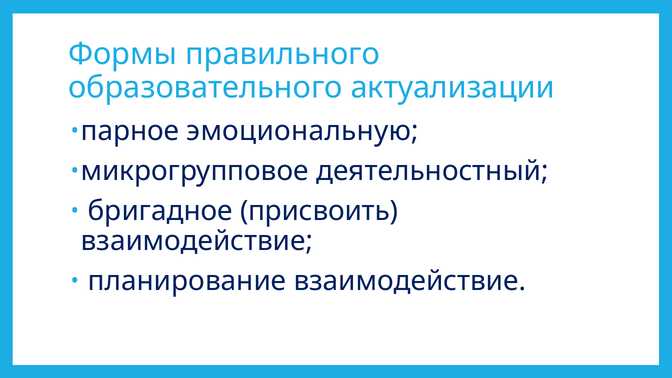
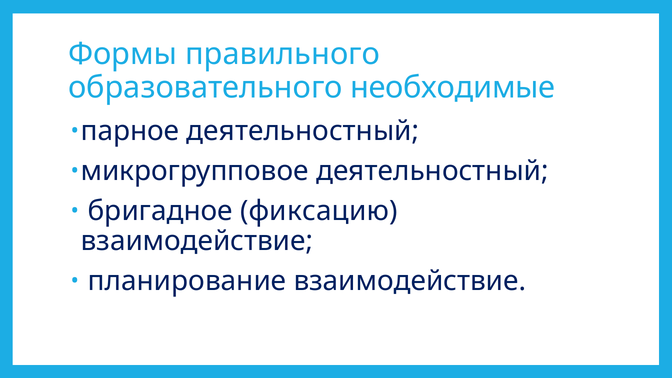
актуализации: актуализации -> необходимые
парное эмоциональную: эмоциональную -> деятельностный
присвоить: присвоить -> фиксацию
